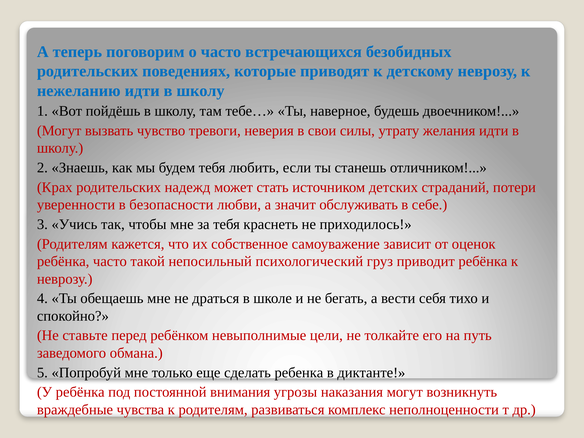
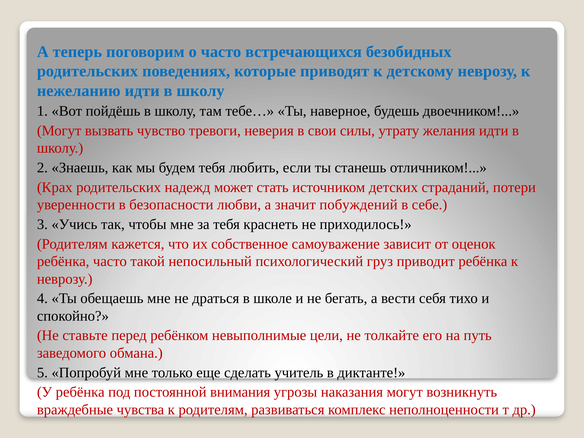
обслуживать: обслуживать -> побуждений
ребенка: ребенка -> учитель
